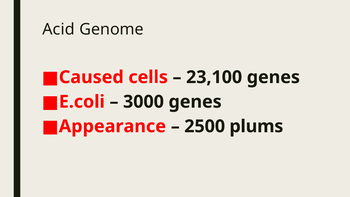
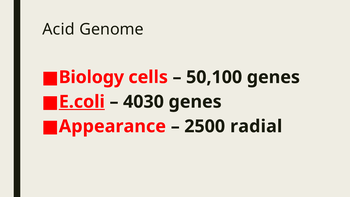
Caused: Caused -> Biology
23,100: 23,100 -> 50,100
E.coli underline: none -> present
3000: 3000 -> 4030
plums: plums -> radial
